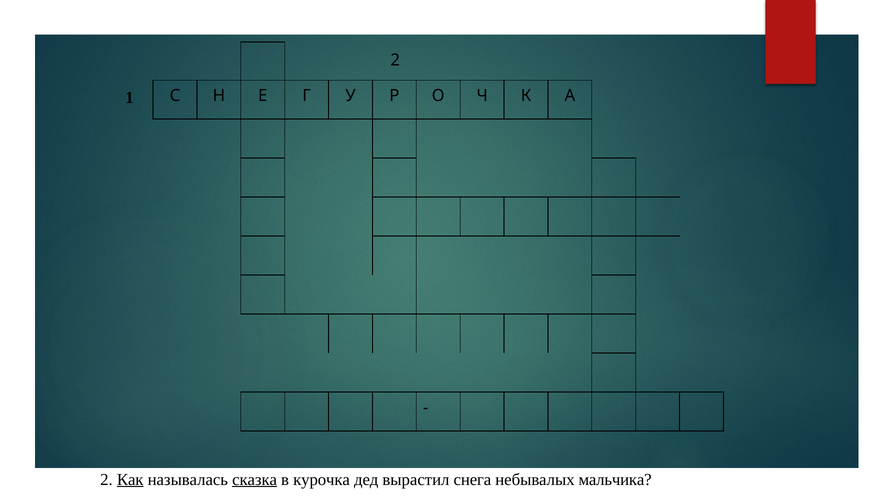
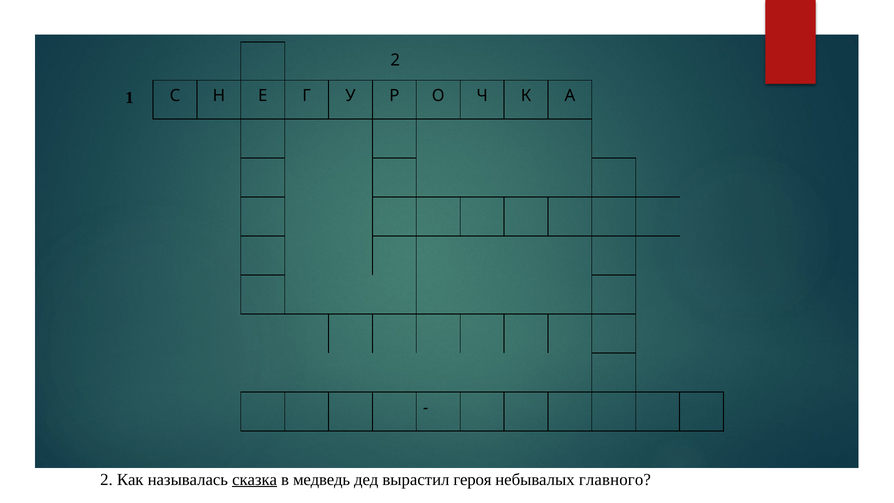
Как underline: present -> none
курочка: курочка -> медведь
снега: снега -> героя
мальчика: мальчика -> главного
